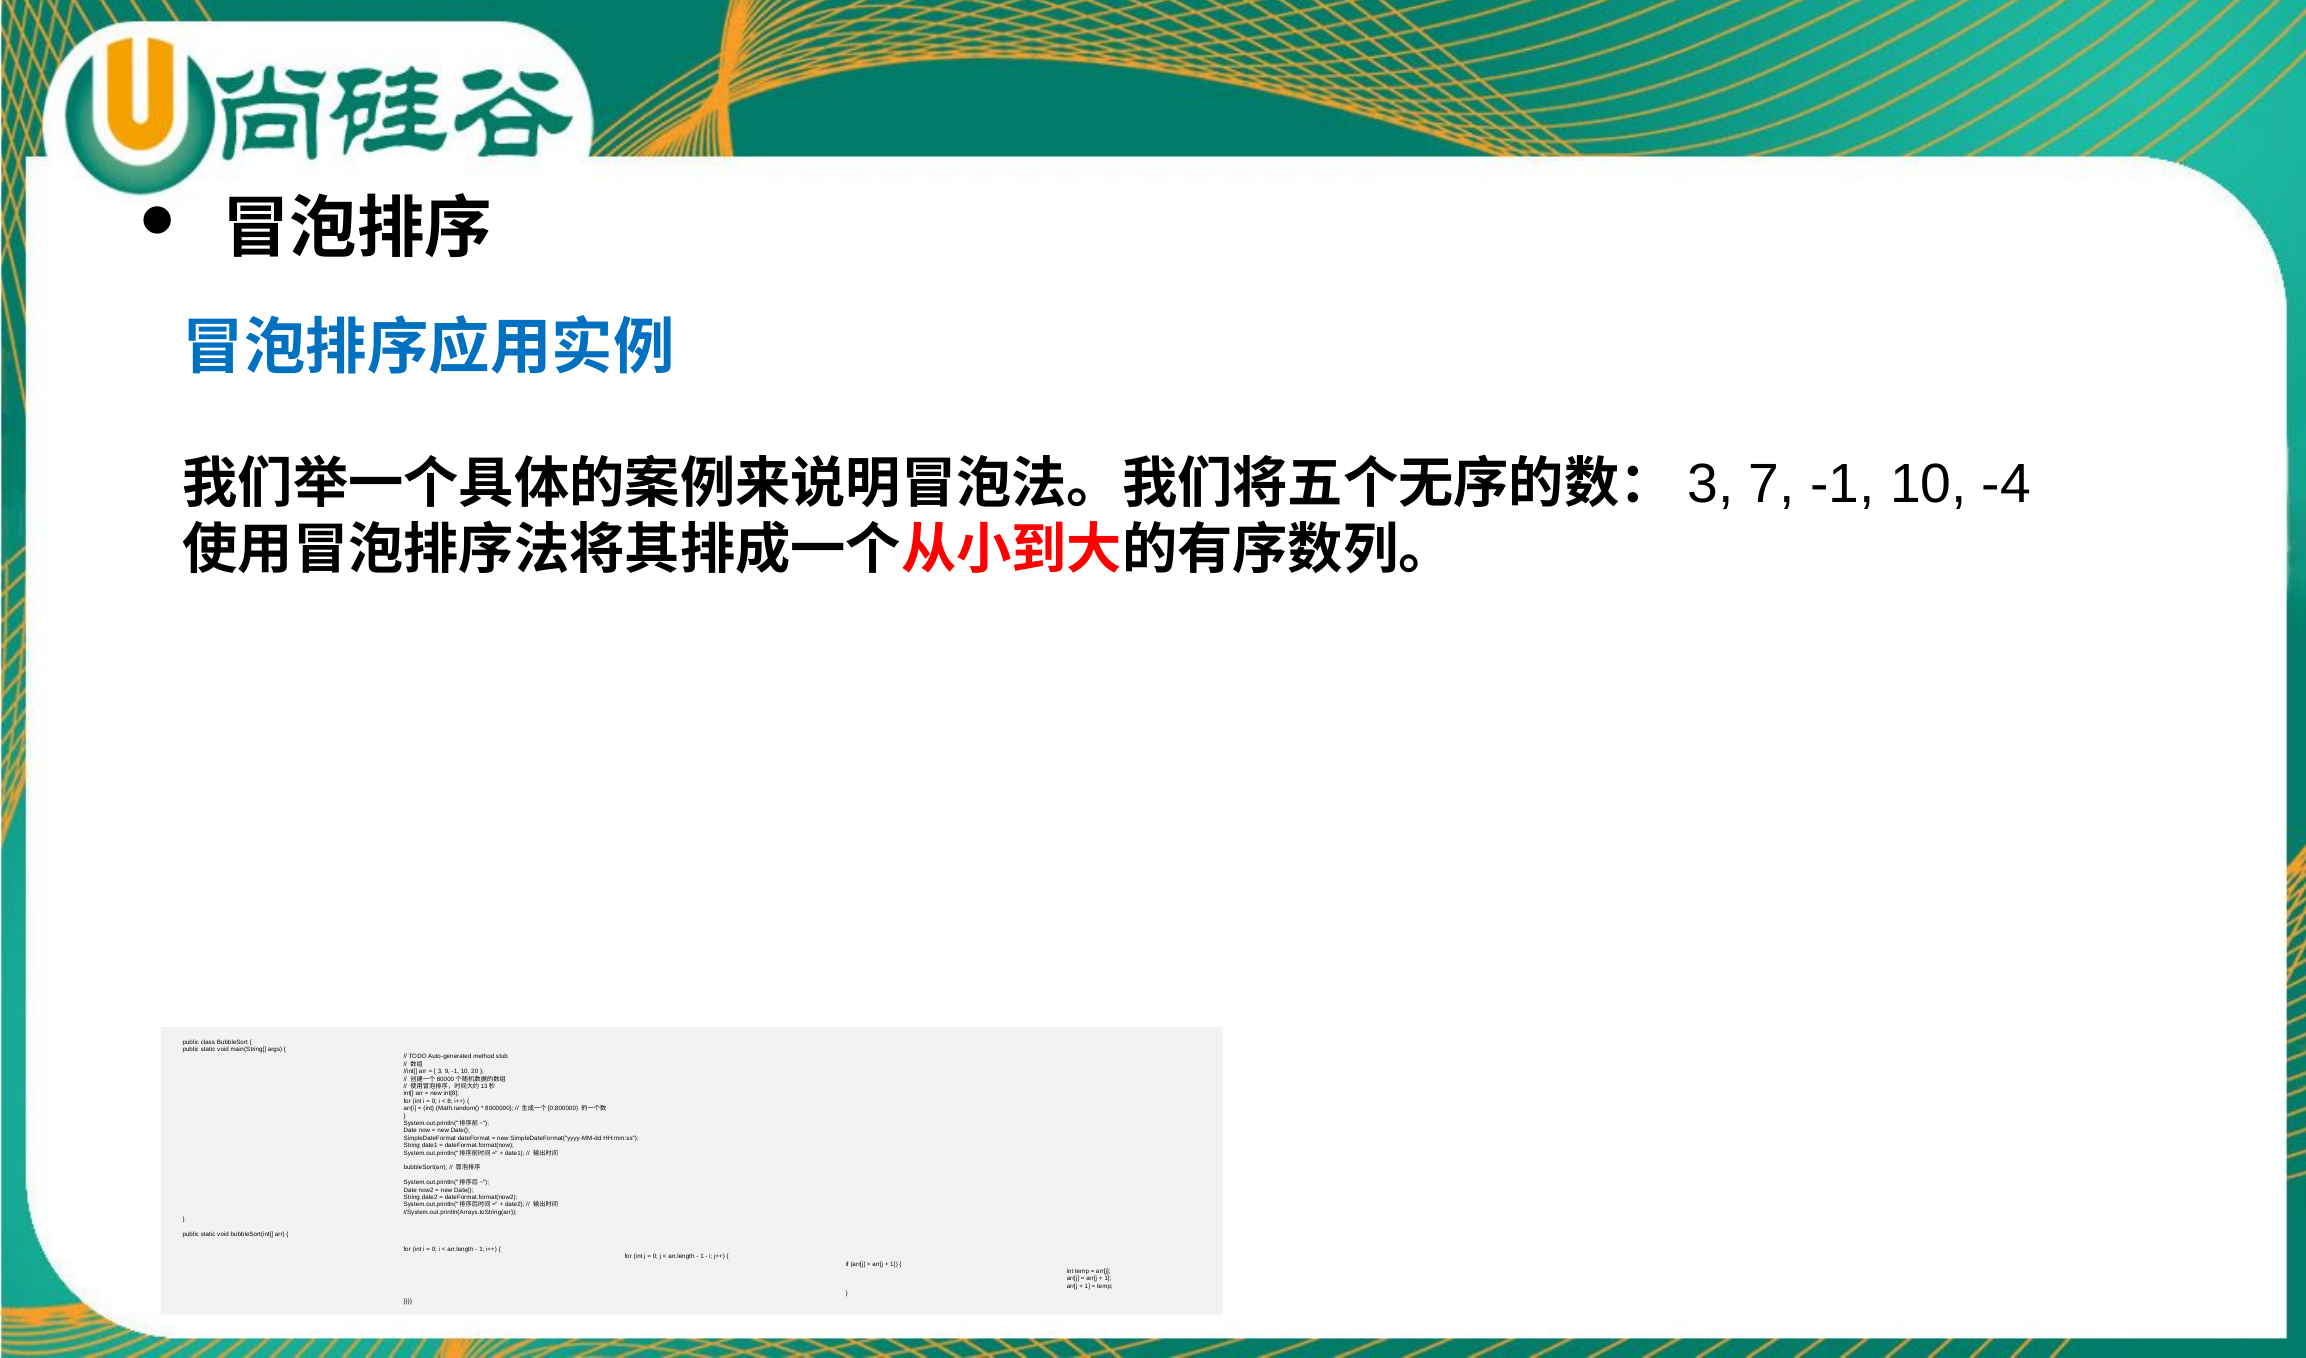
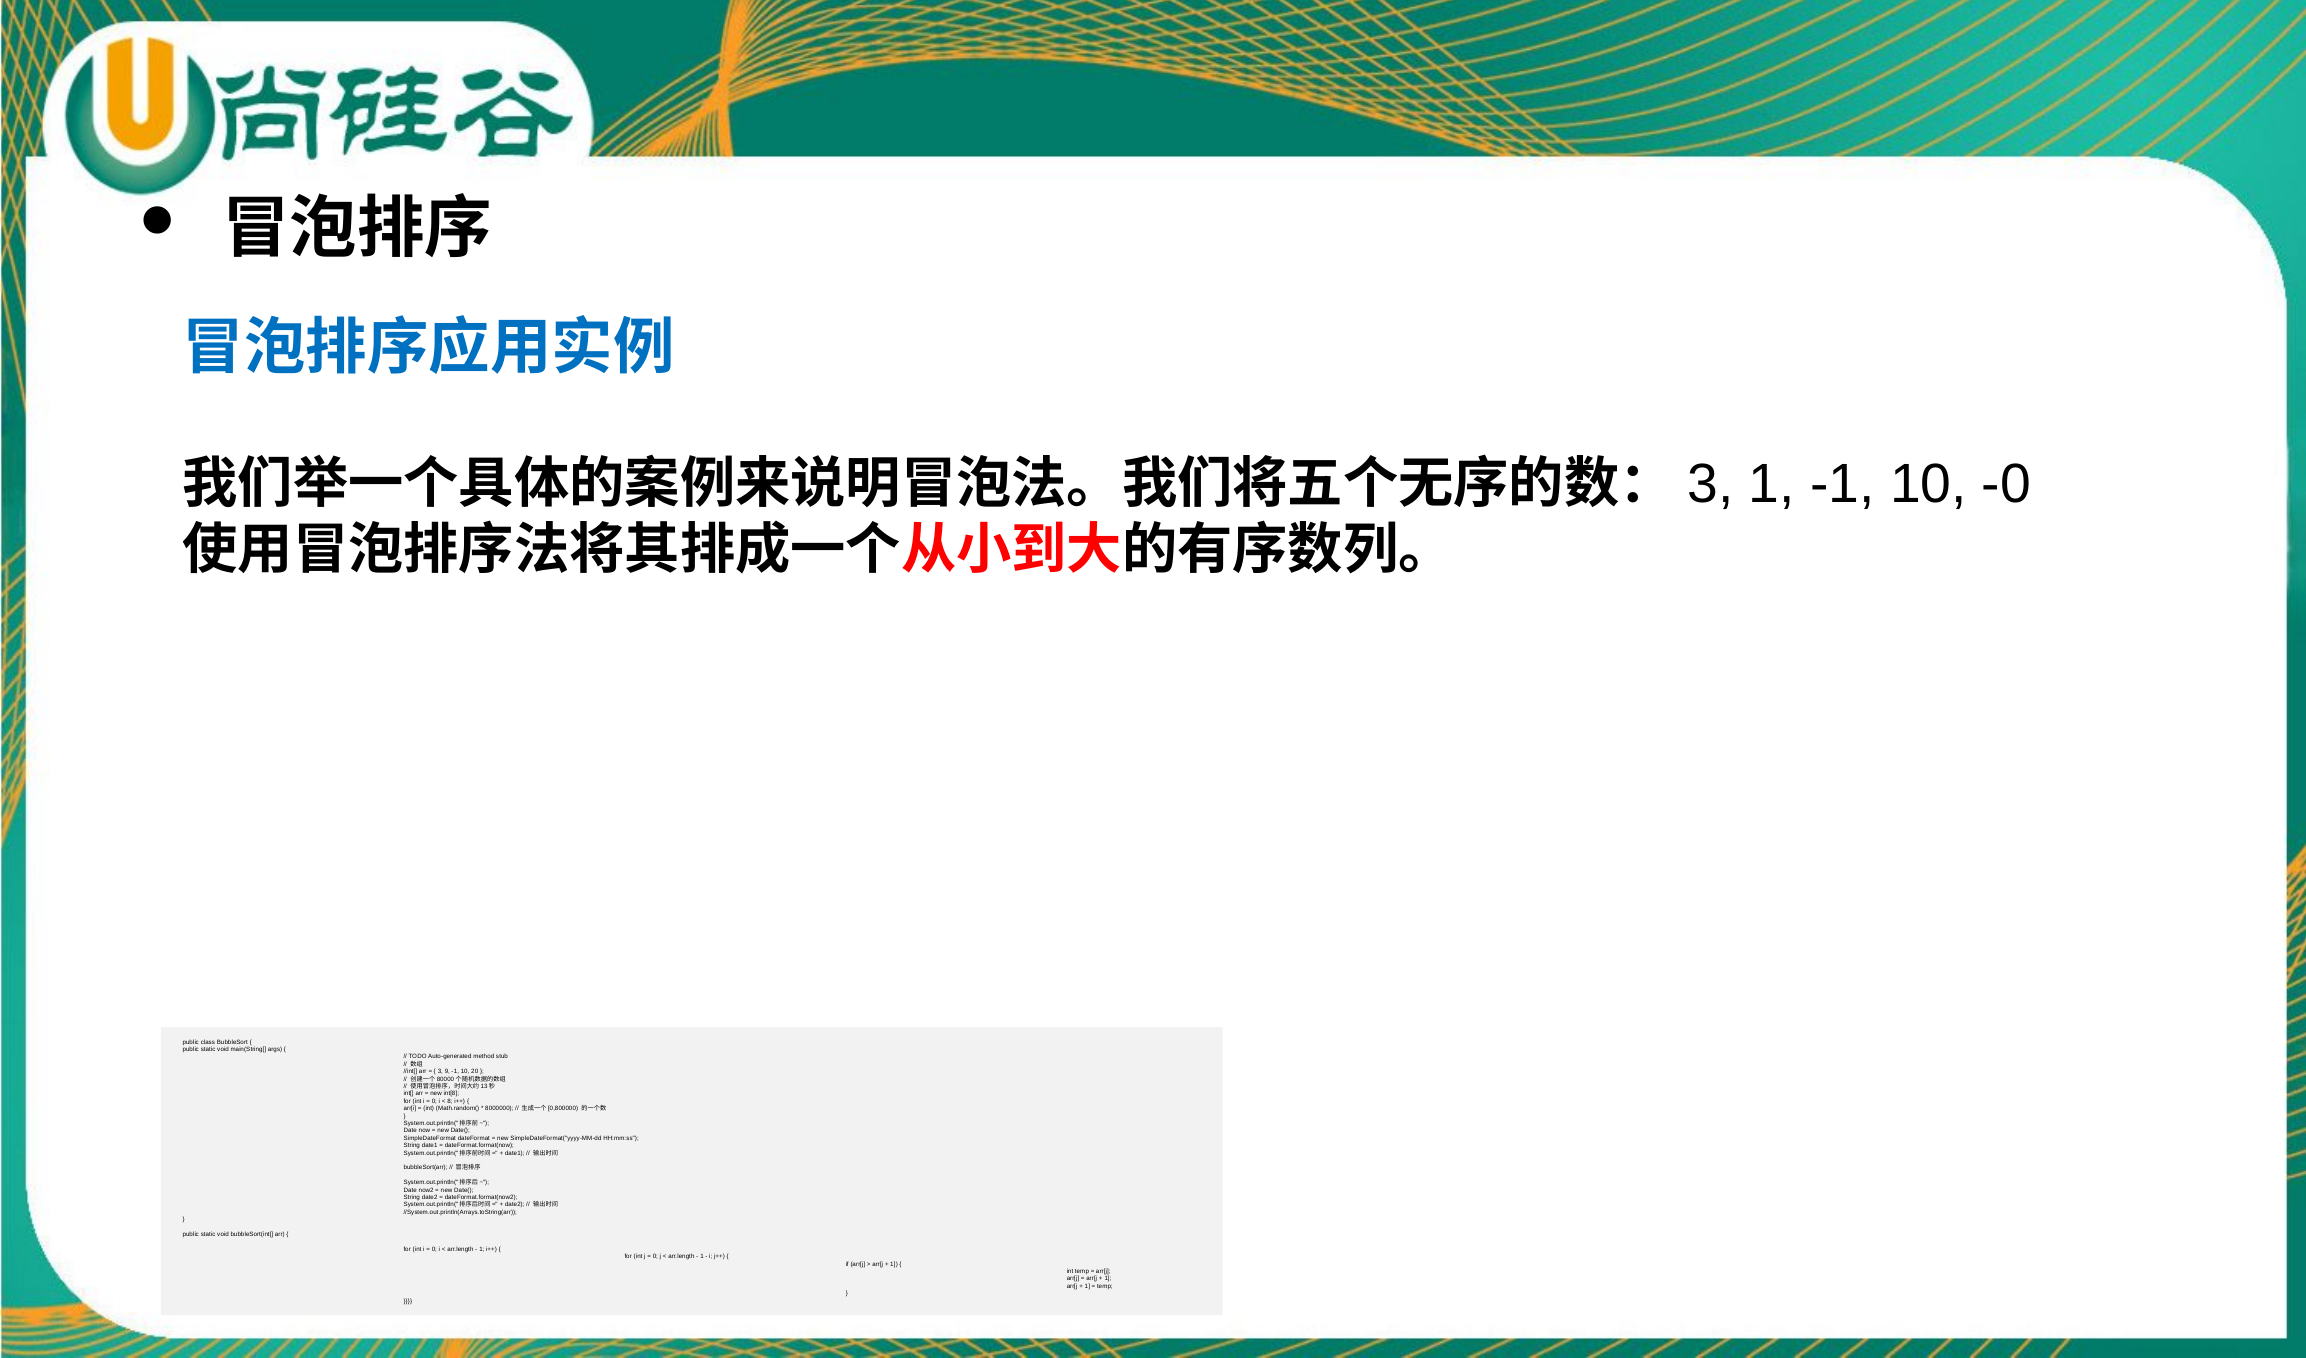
7 at (1772, 484): 7 -> 1
-4: -4 -> -0
